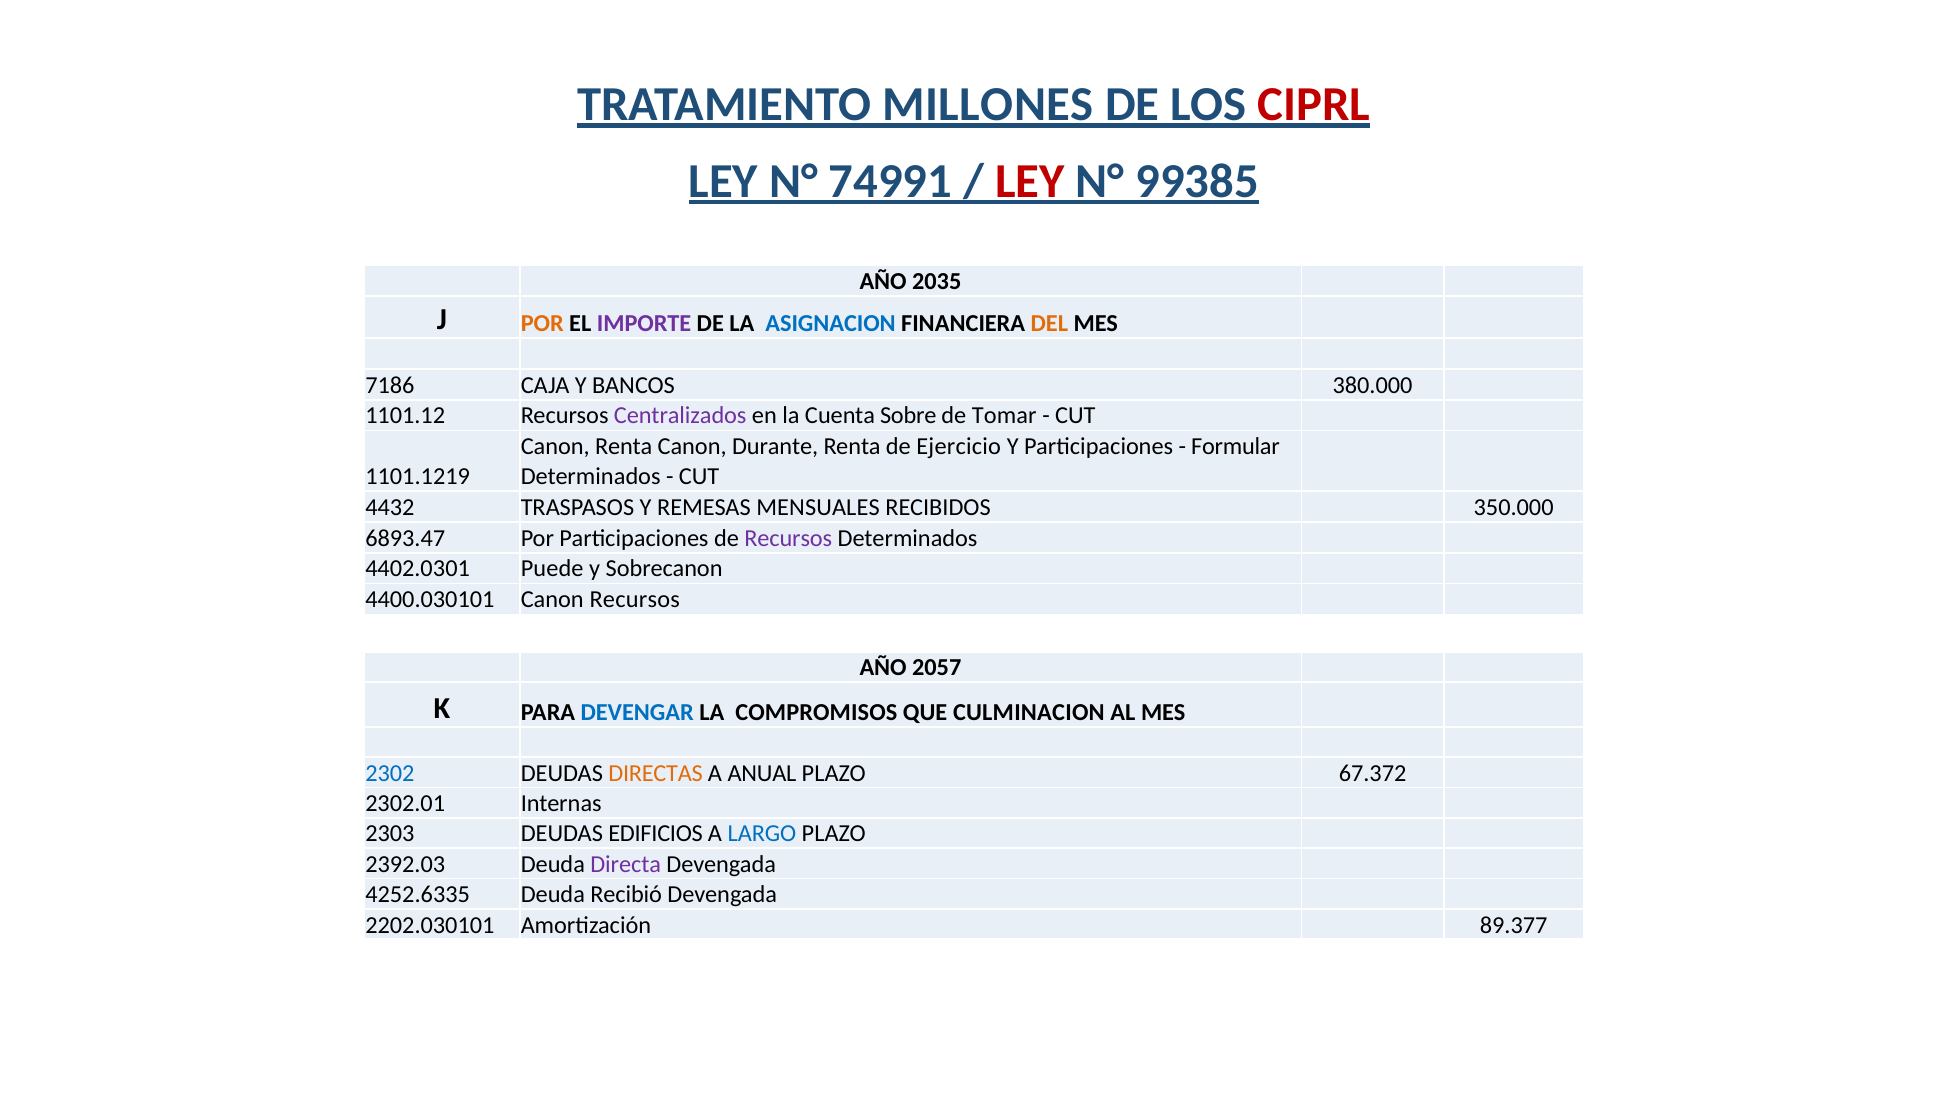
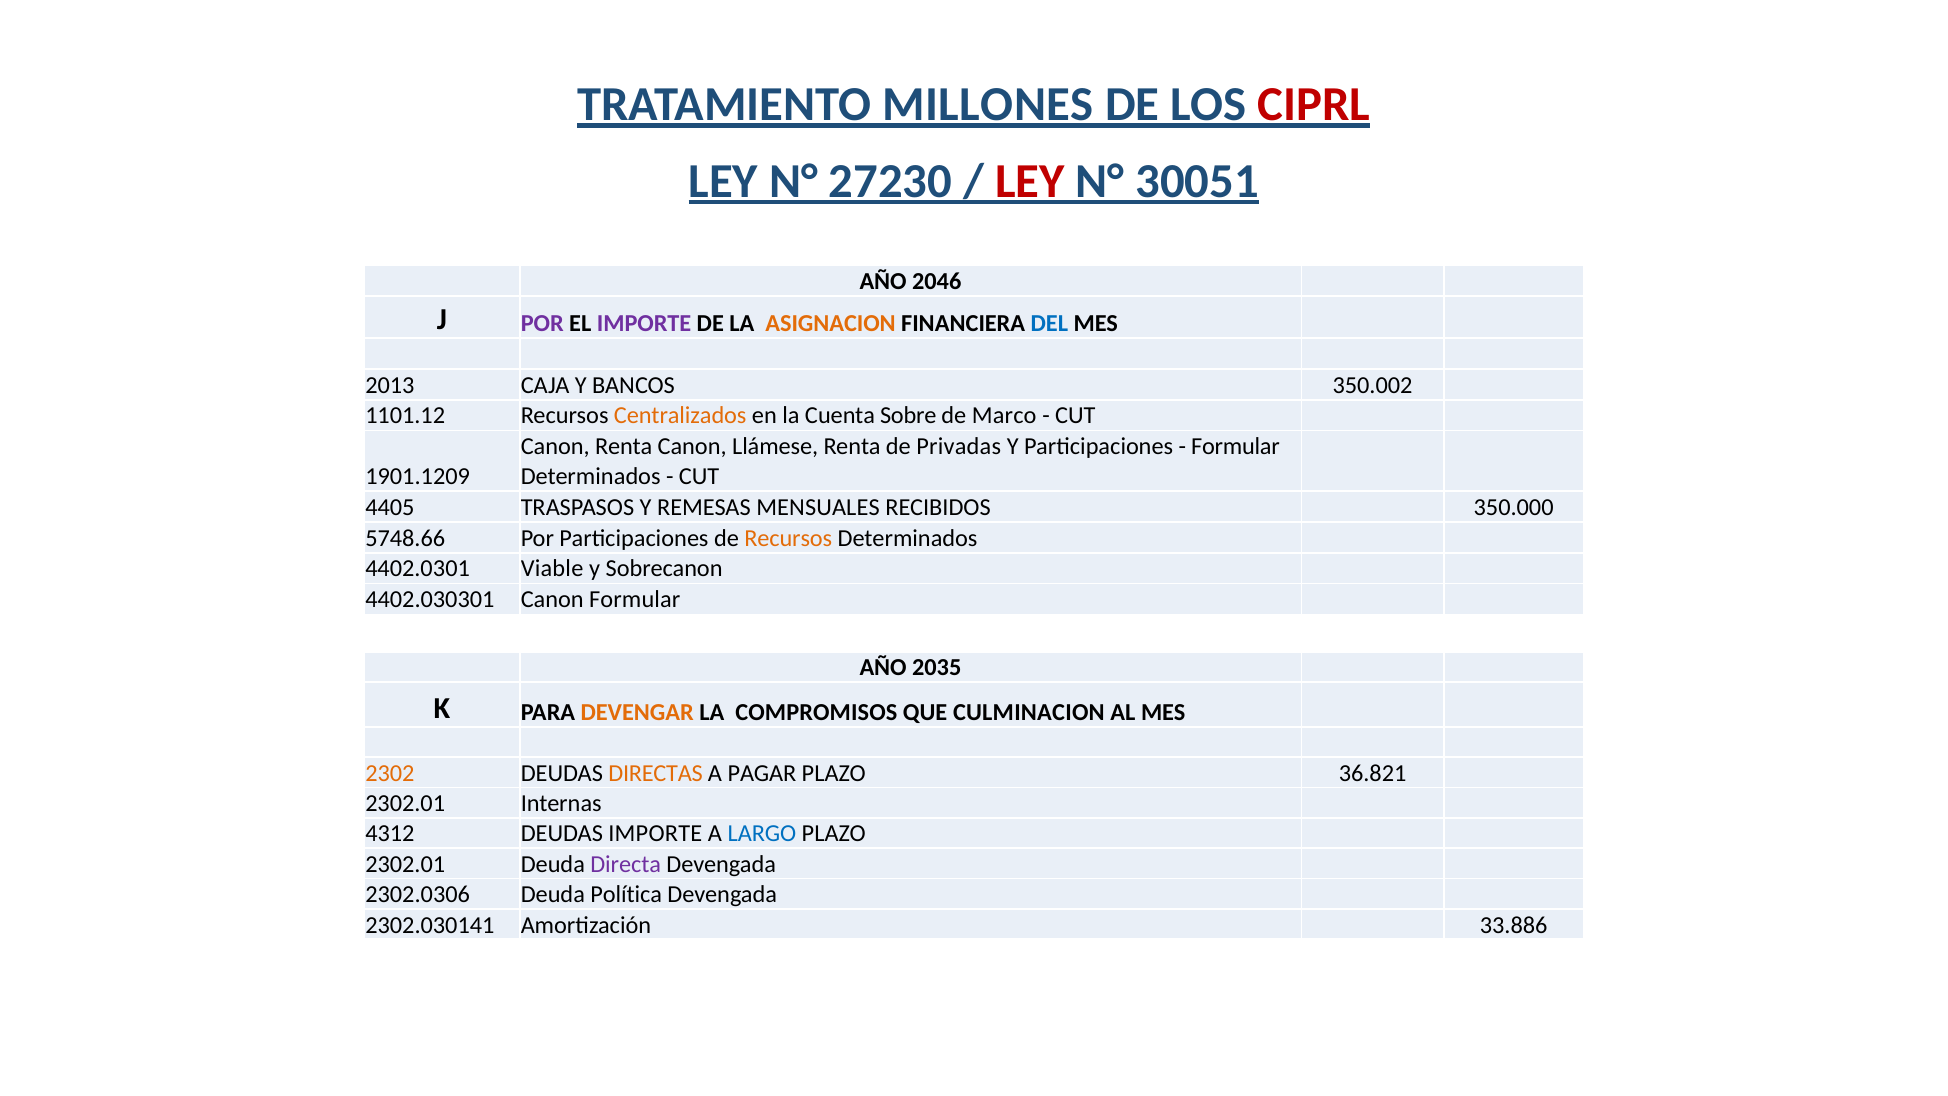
74991: 74991 -> 27230
99385: 99385 -> 30051
2035: 2035 -> 2046
POR at (542, 323) colour: orange -> purple
ASIGNACION colour: blue -> orange
DEL colour: orange -> blue
7186: 7186 -> 2013
380.000: 380.000 -> 350.002
Centralizados colour: purple -> orange
Tomar: Tomar -> Marco
Durante: Durante -> Llámese
Ejercicio: Ejercicio -> Privadas
1101.1219: 1101.1219 -> 1901.1209
4432: 4432 -> 4405
6893.47: 6893.47 -> 5748.66
Recursos at (788, 538) colour: purple -> orange
Puede: Puede -> Viable
4400.030101: 4400.030101 -> 4402.030301
Canon Recursos: Recursos -> Formular
2057: 2057 -> 2035
DEVENGAR colour: blue -> orange
2302 colour: blue -> orange
ANUAL: ANUAL -> PAGAR
67.372: 67.372 -> 36.821
2303: 2303 -> 4312
DEUDAS EDIFICIOS: EDIFICIOS -> IMPORTE
2392.03 at (405, 864): 2392.03 -> 2302.01
4252.6335: 4252.6335 -> 2302.0306
Recibió: Recibió -> Política
2202.030101: 2202.030101 -> 2302.030141
89.377: 89.377 -> 33.886
